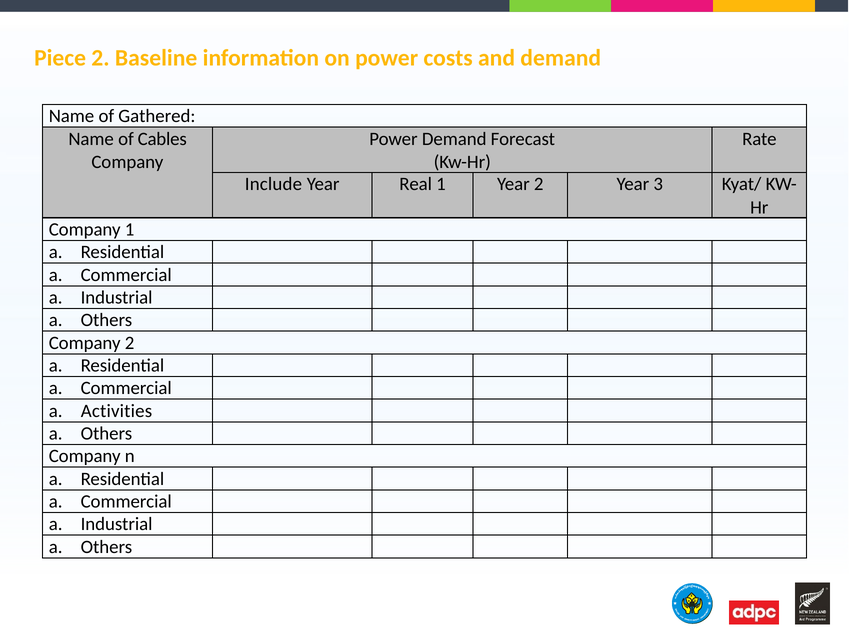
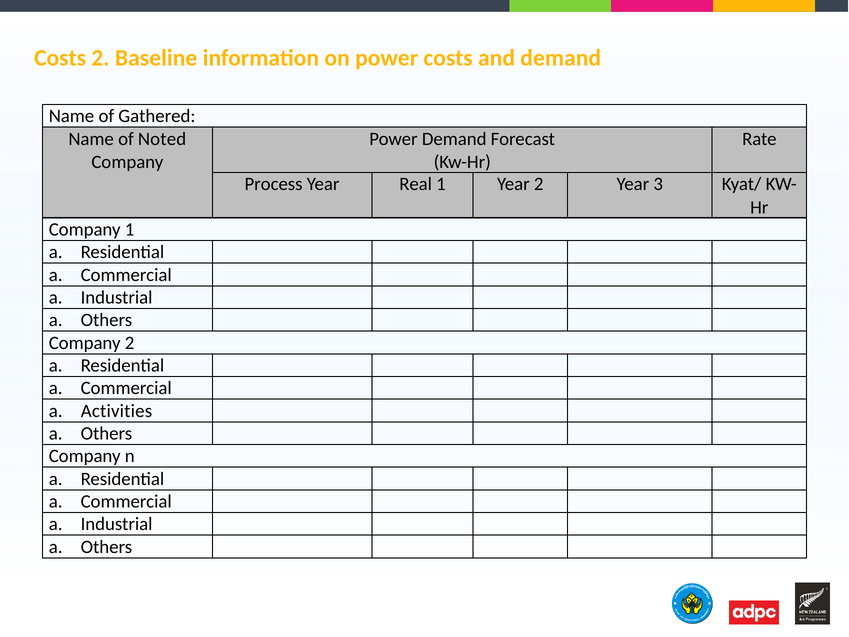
Piece at (60, 58): Piece -> Costs
Cables: Cables -> Noted
Include: Include -> Process
